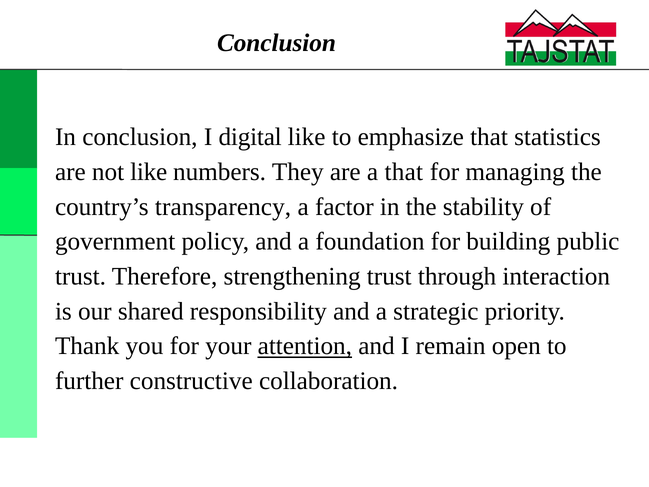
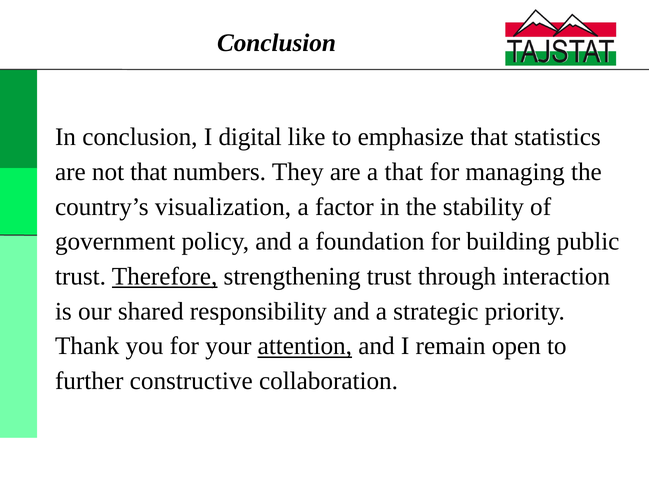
not like: like -> that
transparency: transparency -> visualization
Therefore underline: none -> present
